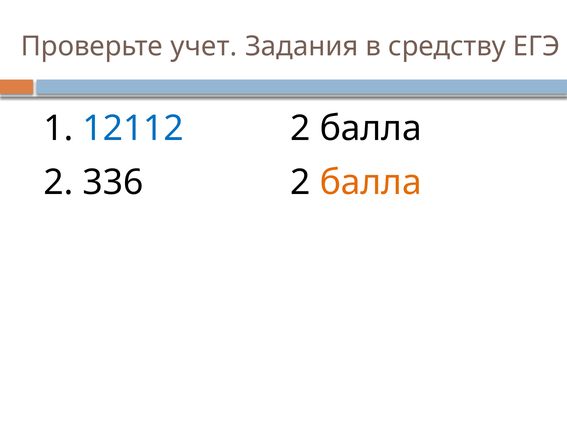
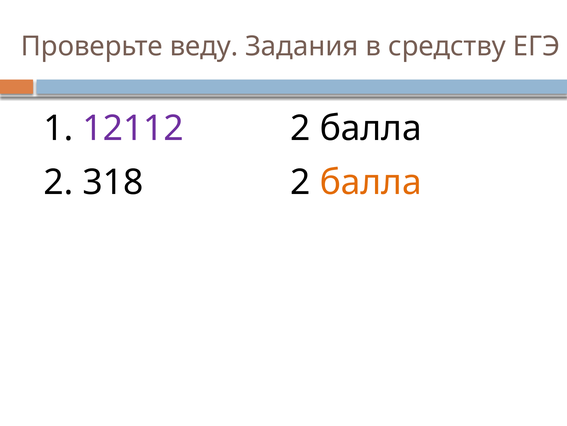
учет: учет -> веду
12112 colour: blue -> purple
336: 336 -> 318
